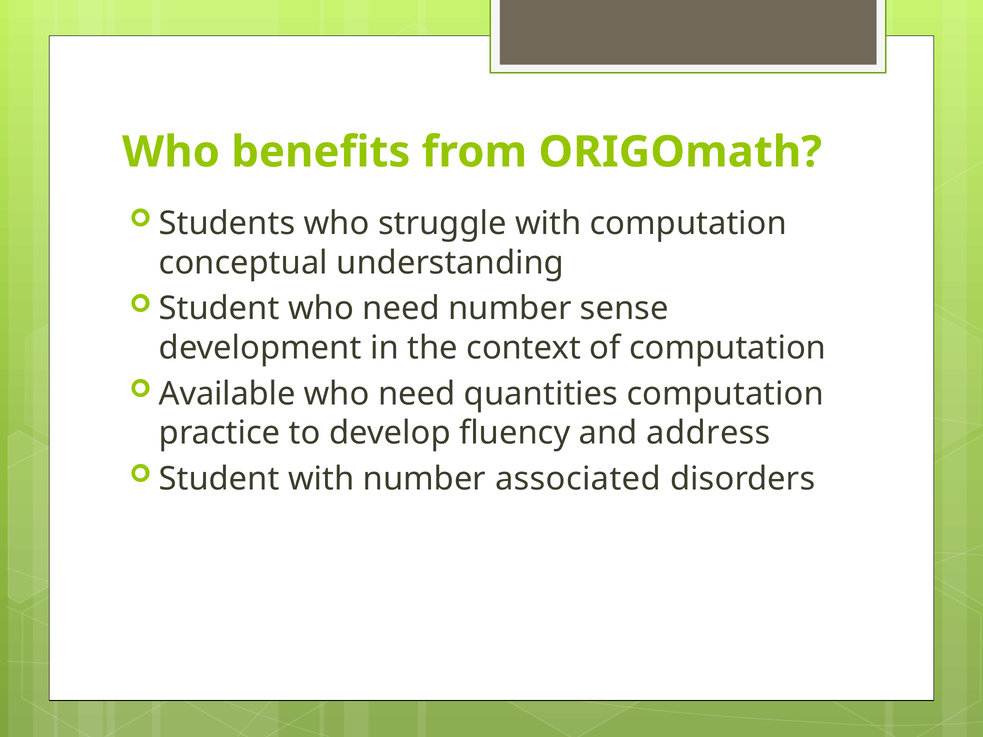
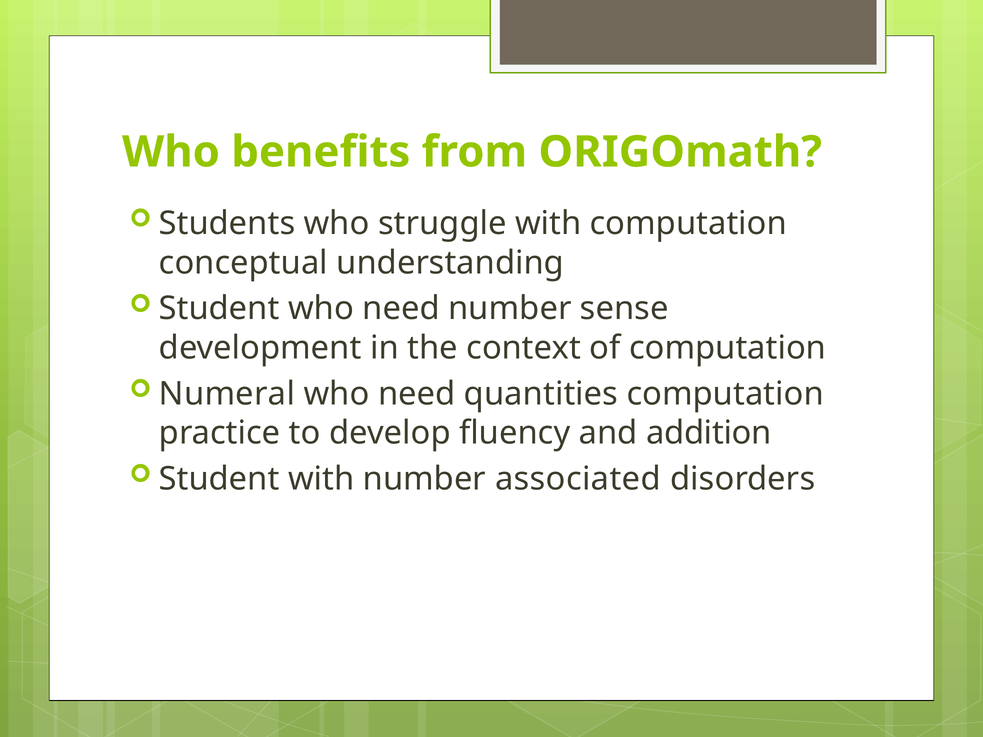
Available: Available -> Numeral
address: address -> addition
